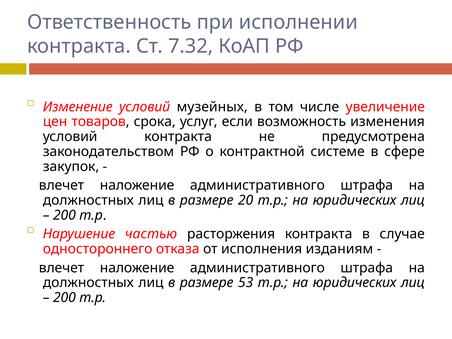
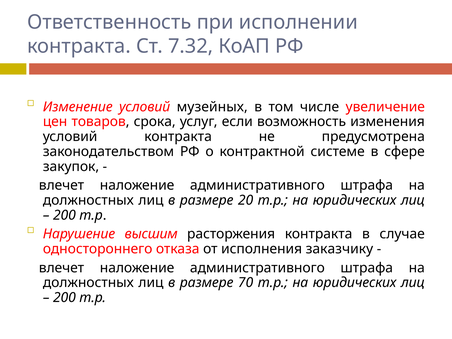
частью: частью -> высшим
изданиям: изданиям -> заказчику
53: 53 -> 70
